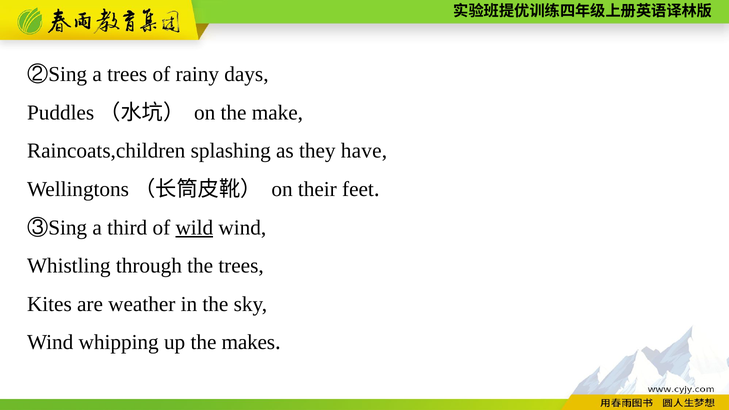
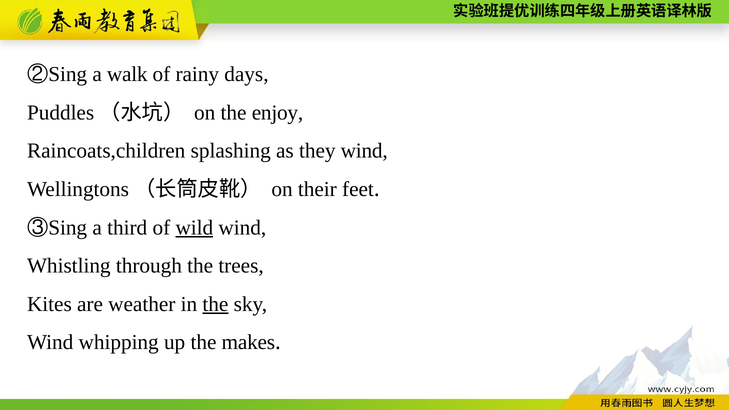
a trees: trees -> walk
make: make -> enjoy
they have: have -> wind
the at (215, 304) underline: none -> present
